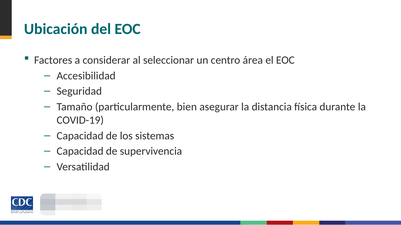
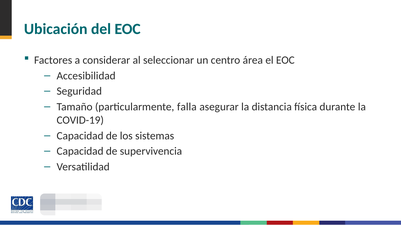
bien: bien -> falla
